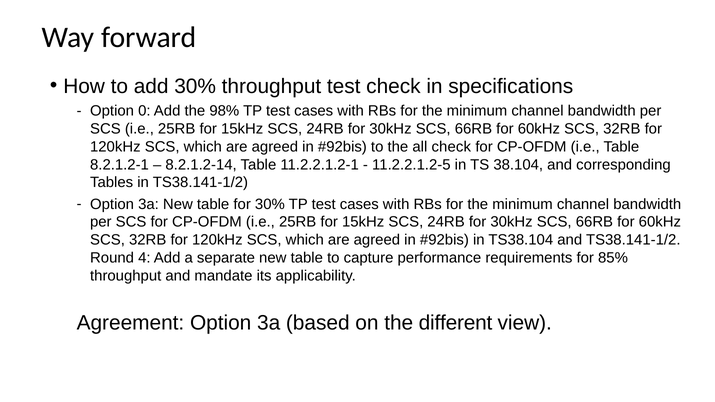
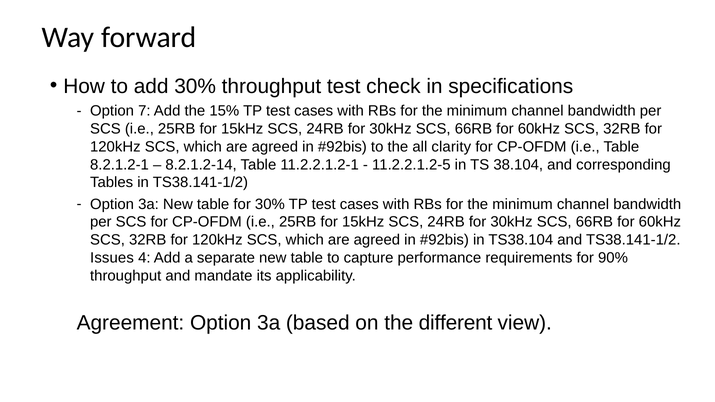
0: 0 -> 7
98%: 98% -> 15%
all check: check -> clarity
Round: Round -> Issues
85%: 85% -> 90%
